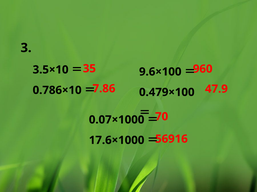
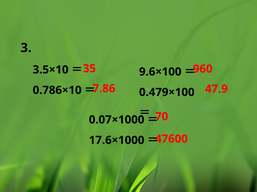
56916: 56916 -> 47600
